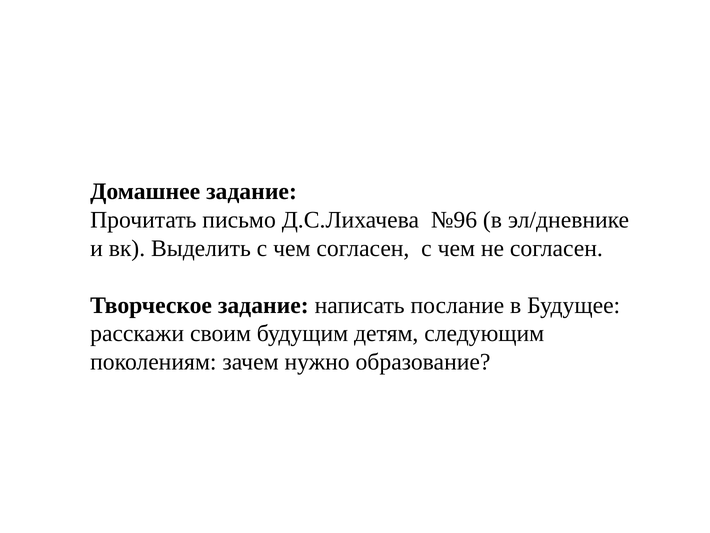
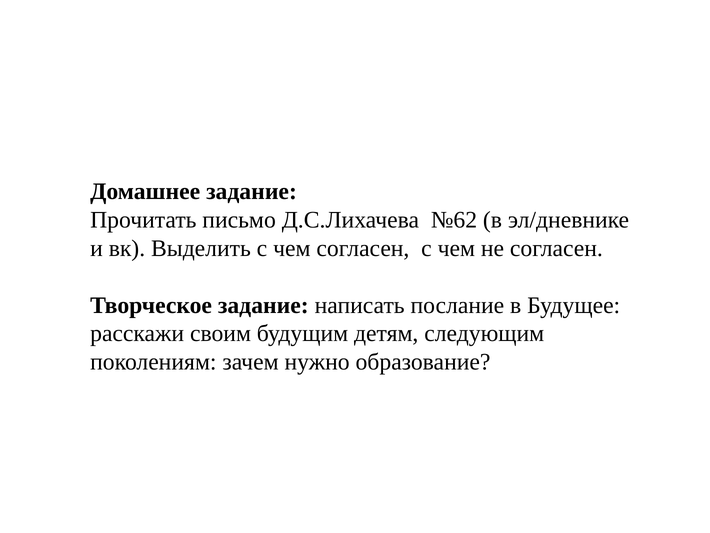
№96: №96 -> №62
